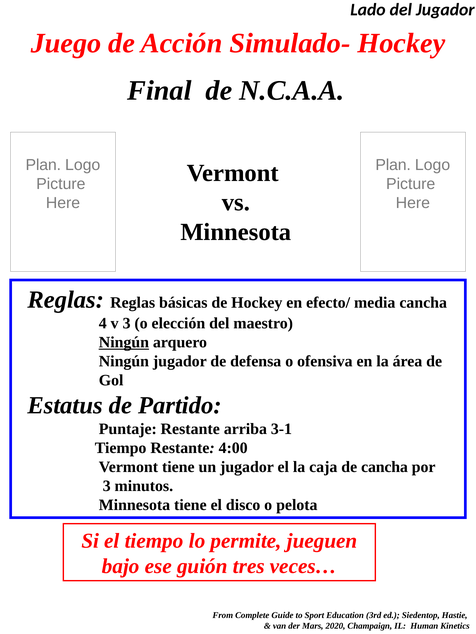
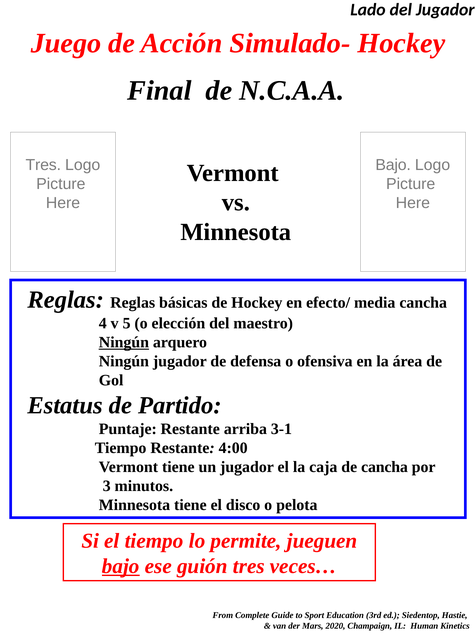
Plan at (43, 165): Plan -> Tres
Plan at (393, 165): Plan -> Bajo
v 3: 3 -> 5
bajo at (121, 567) underline: none -> present
